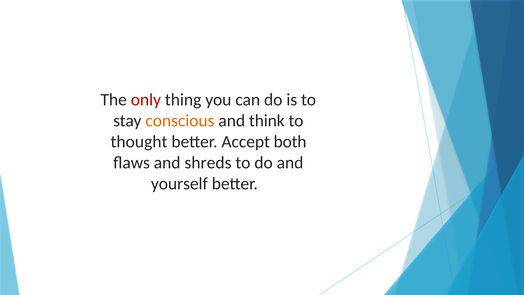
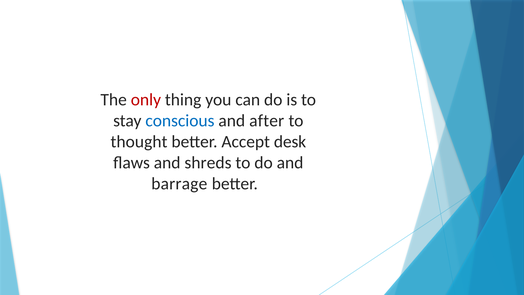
conscious colour: orange -> blue
think: think -> after
both: both -> desk
yourself: yourself -> barrage
